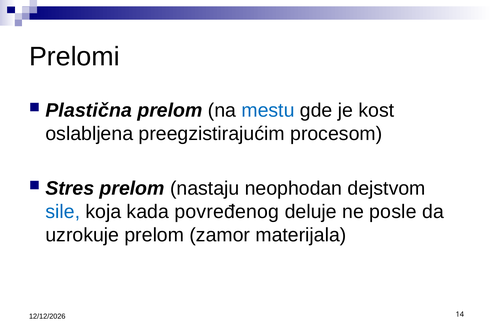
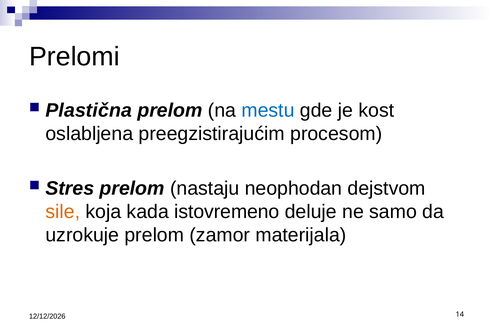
sile colour: blue -> orange
povređenog: povređenog -> istovremeno
posle: posle -> samo
